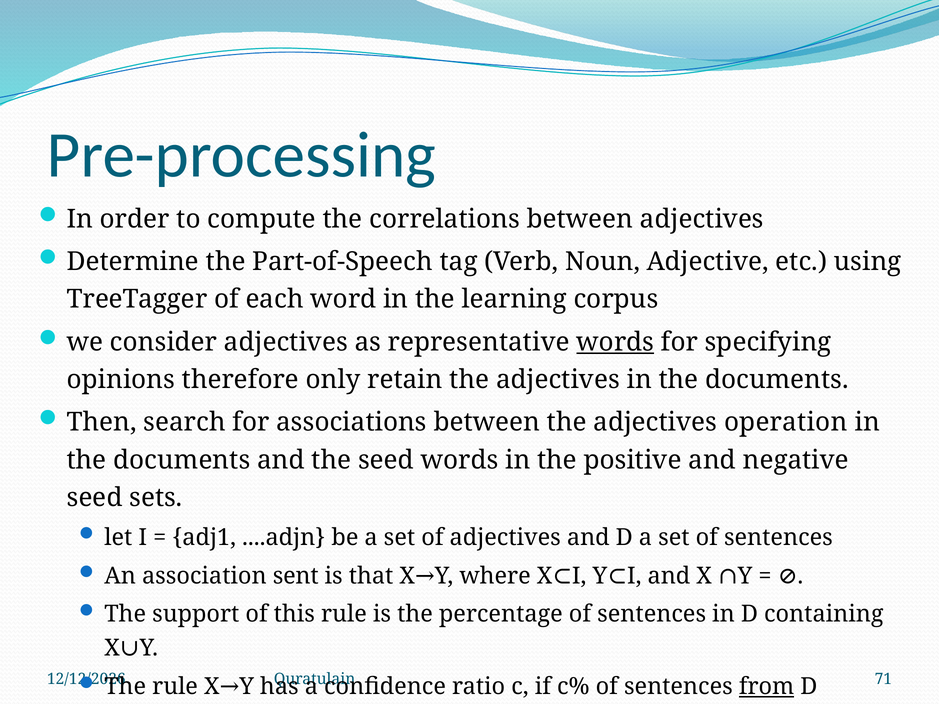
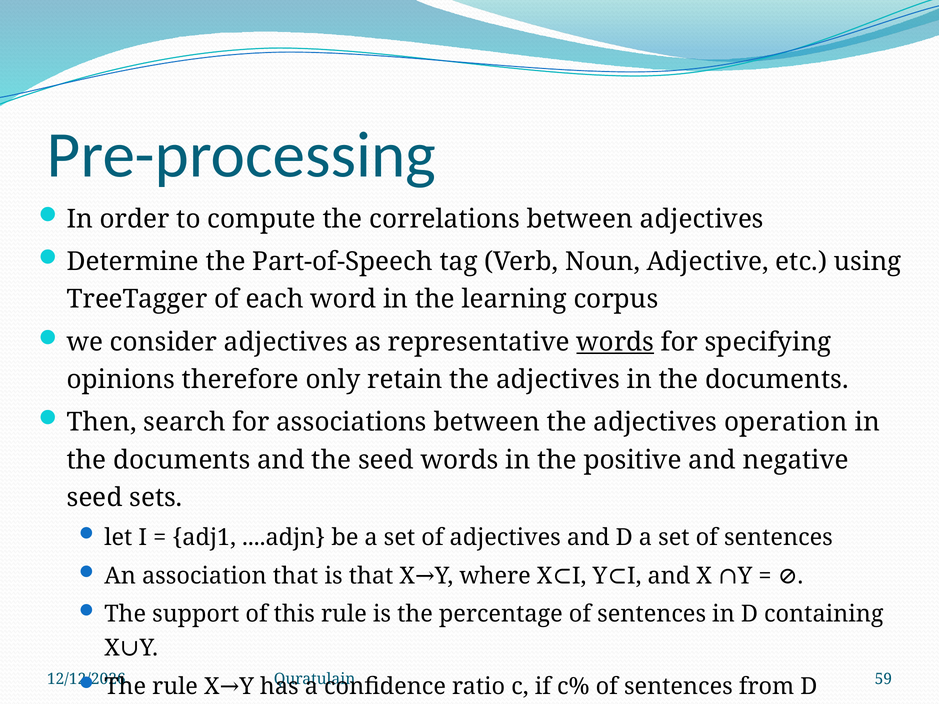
association sent: sent -> that
71: 71 -> 59
from underline: present -> none
